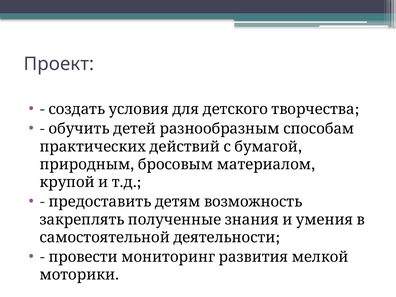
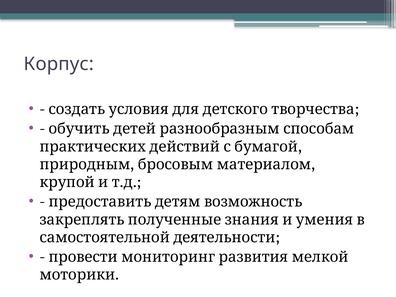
Проект: Проект -> Корпус
